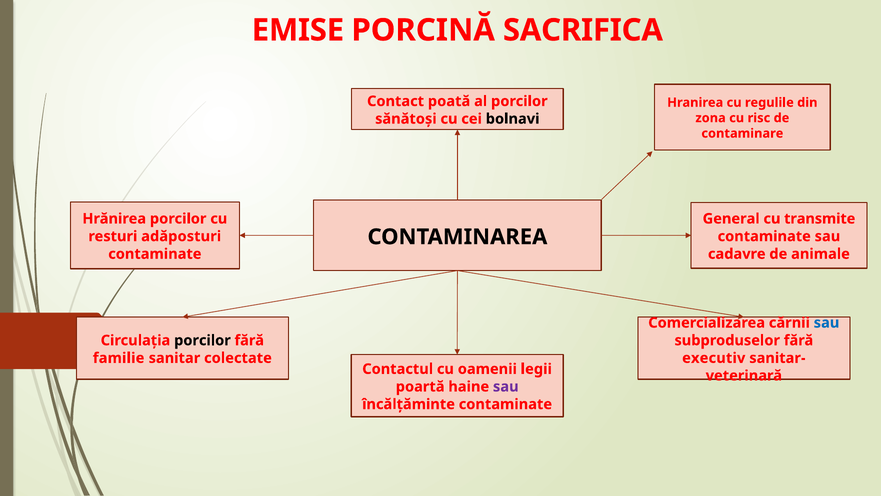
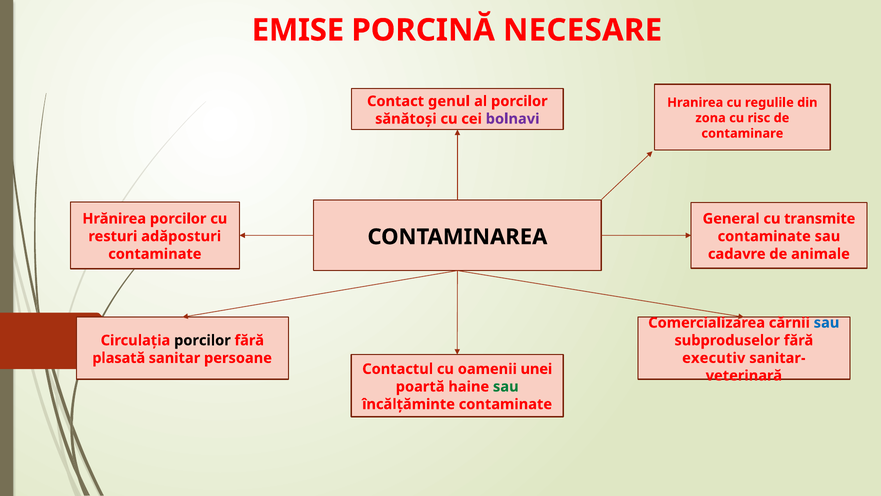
SACRIFICA: SACRIFICA -> NECESARE
poată: poată -> genul
bolnavi colour: black -> purple
familie: familie -> plasată
colectate: colectate -> persoane
legii: legii -> unei
sau at (506, 386) colour: purple -> green
